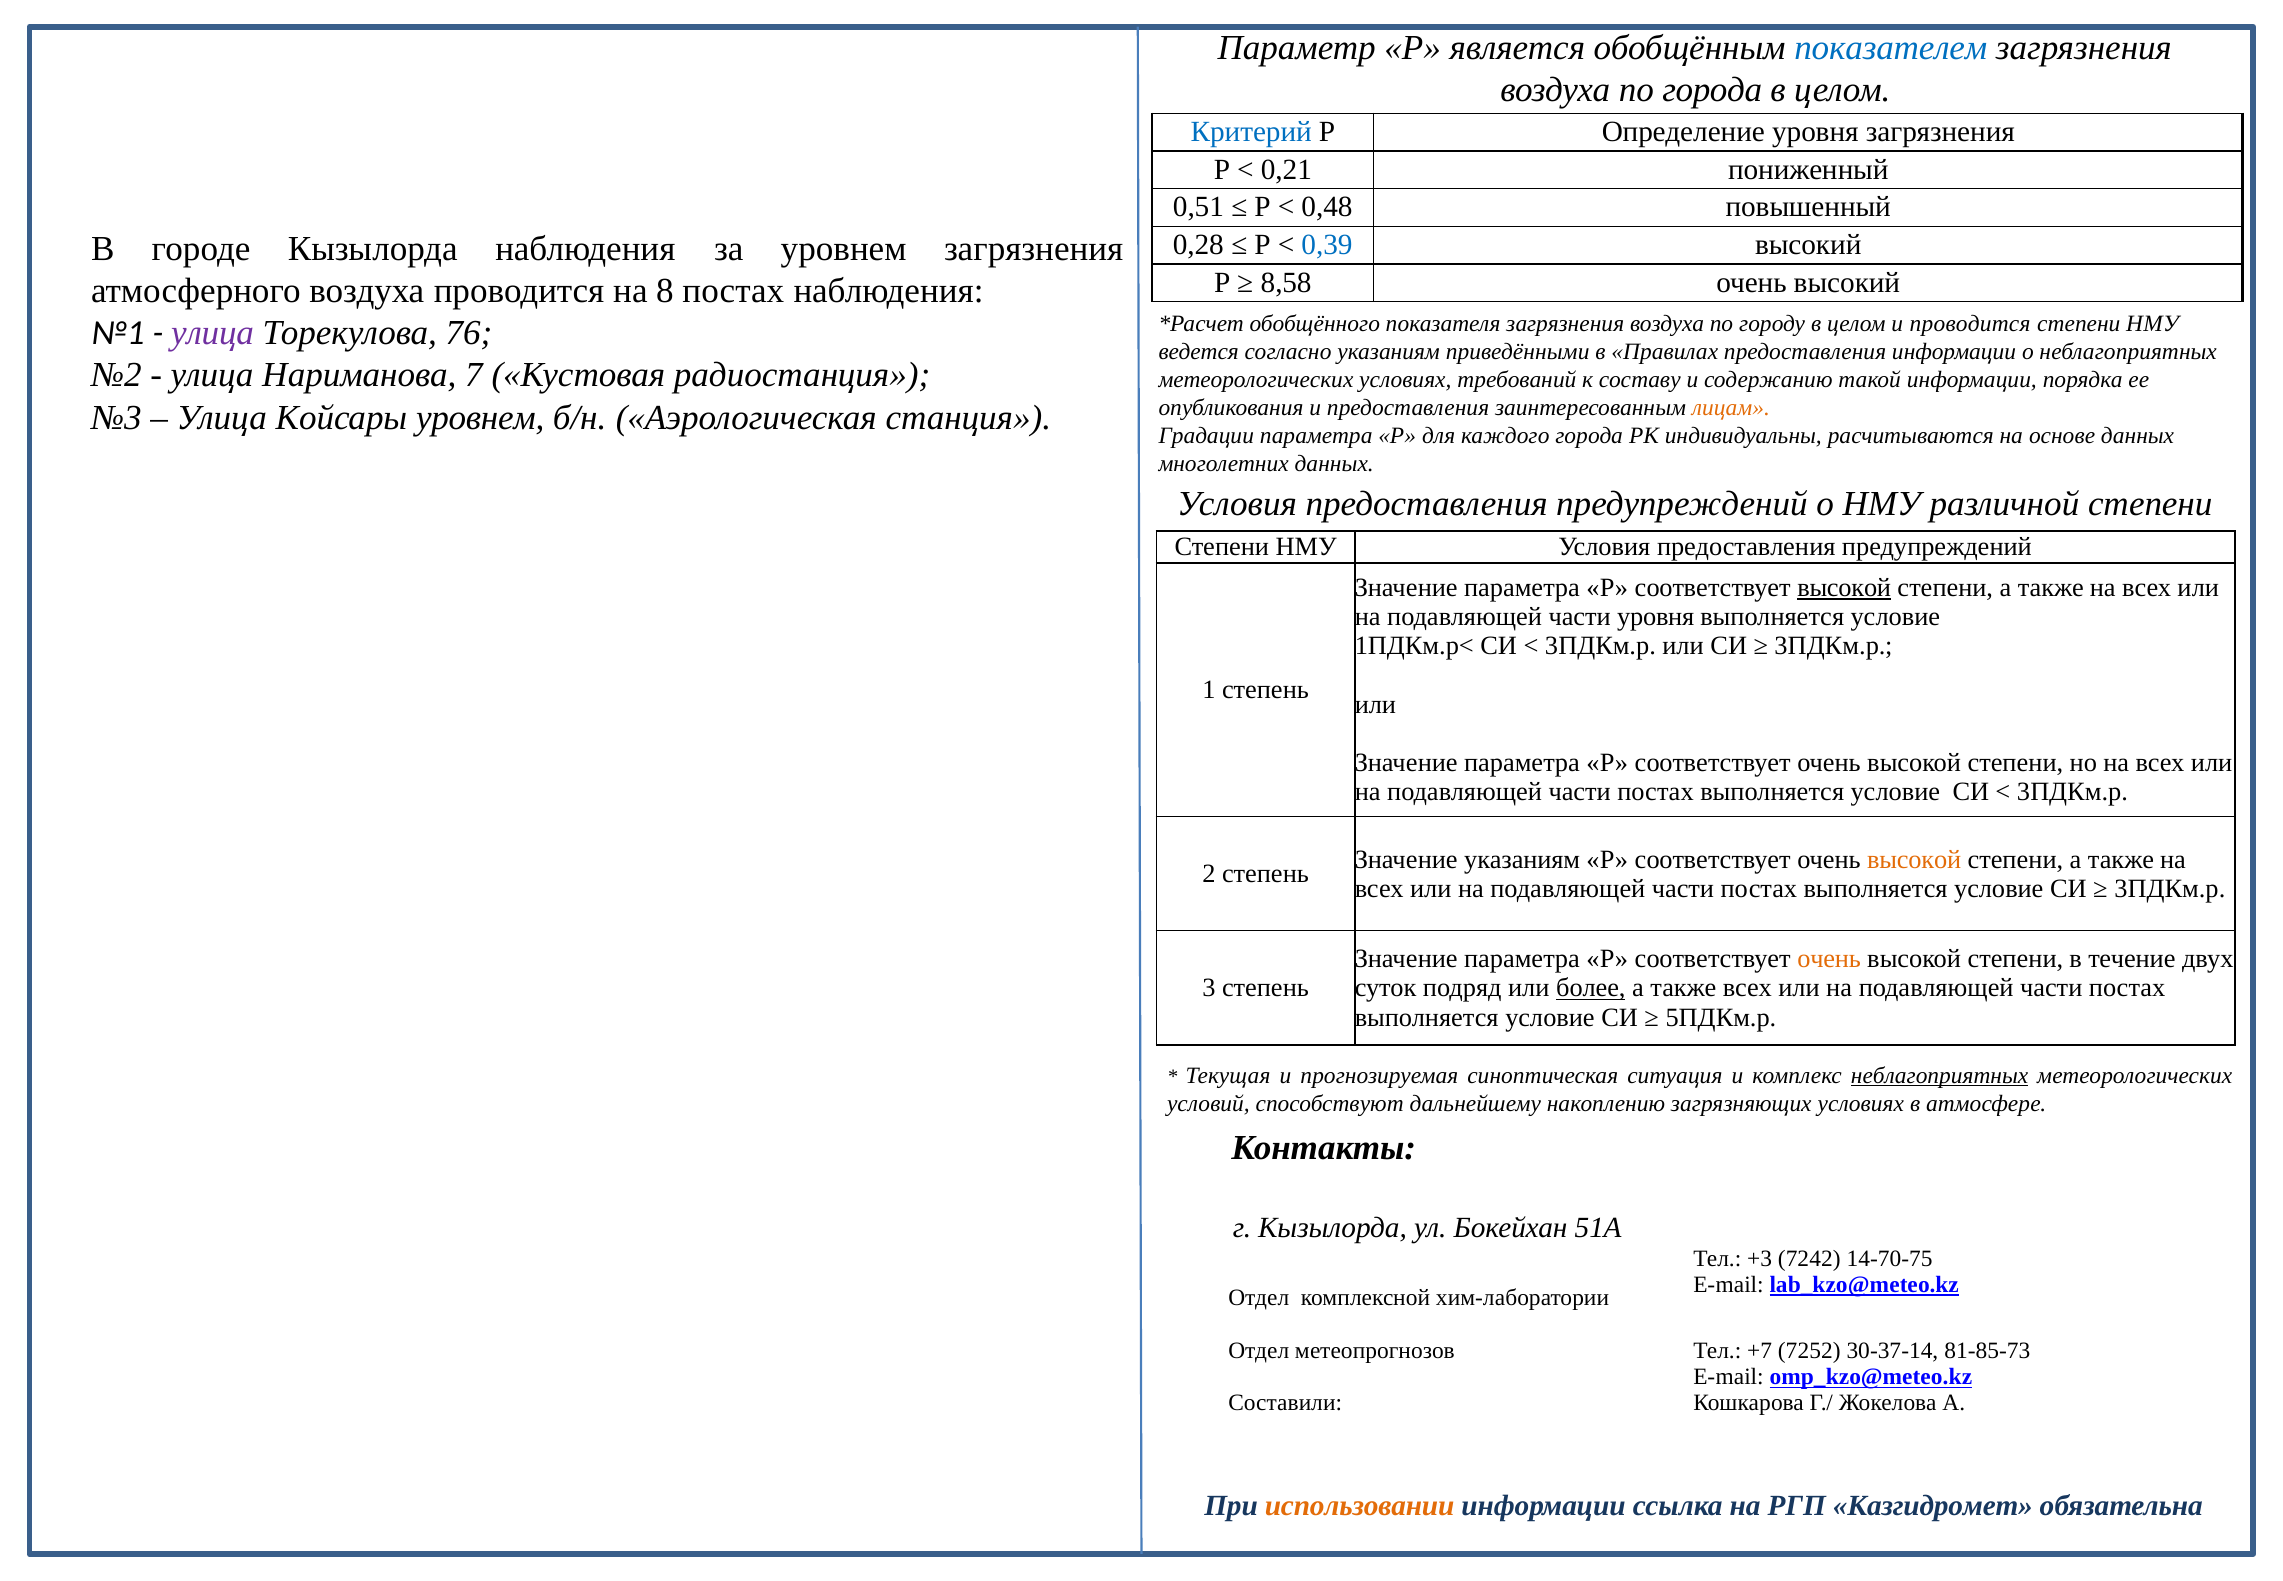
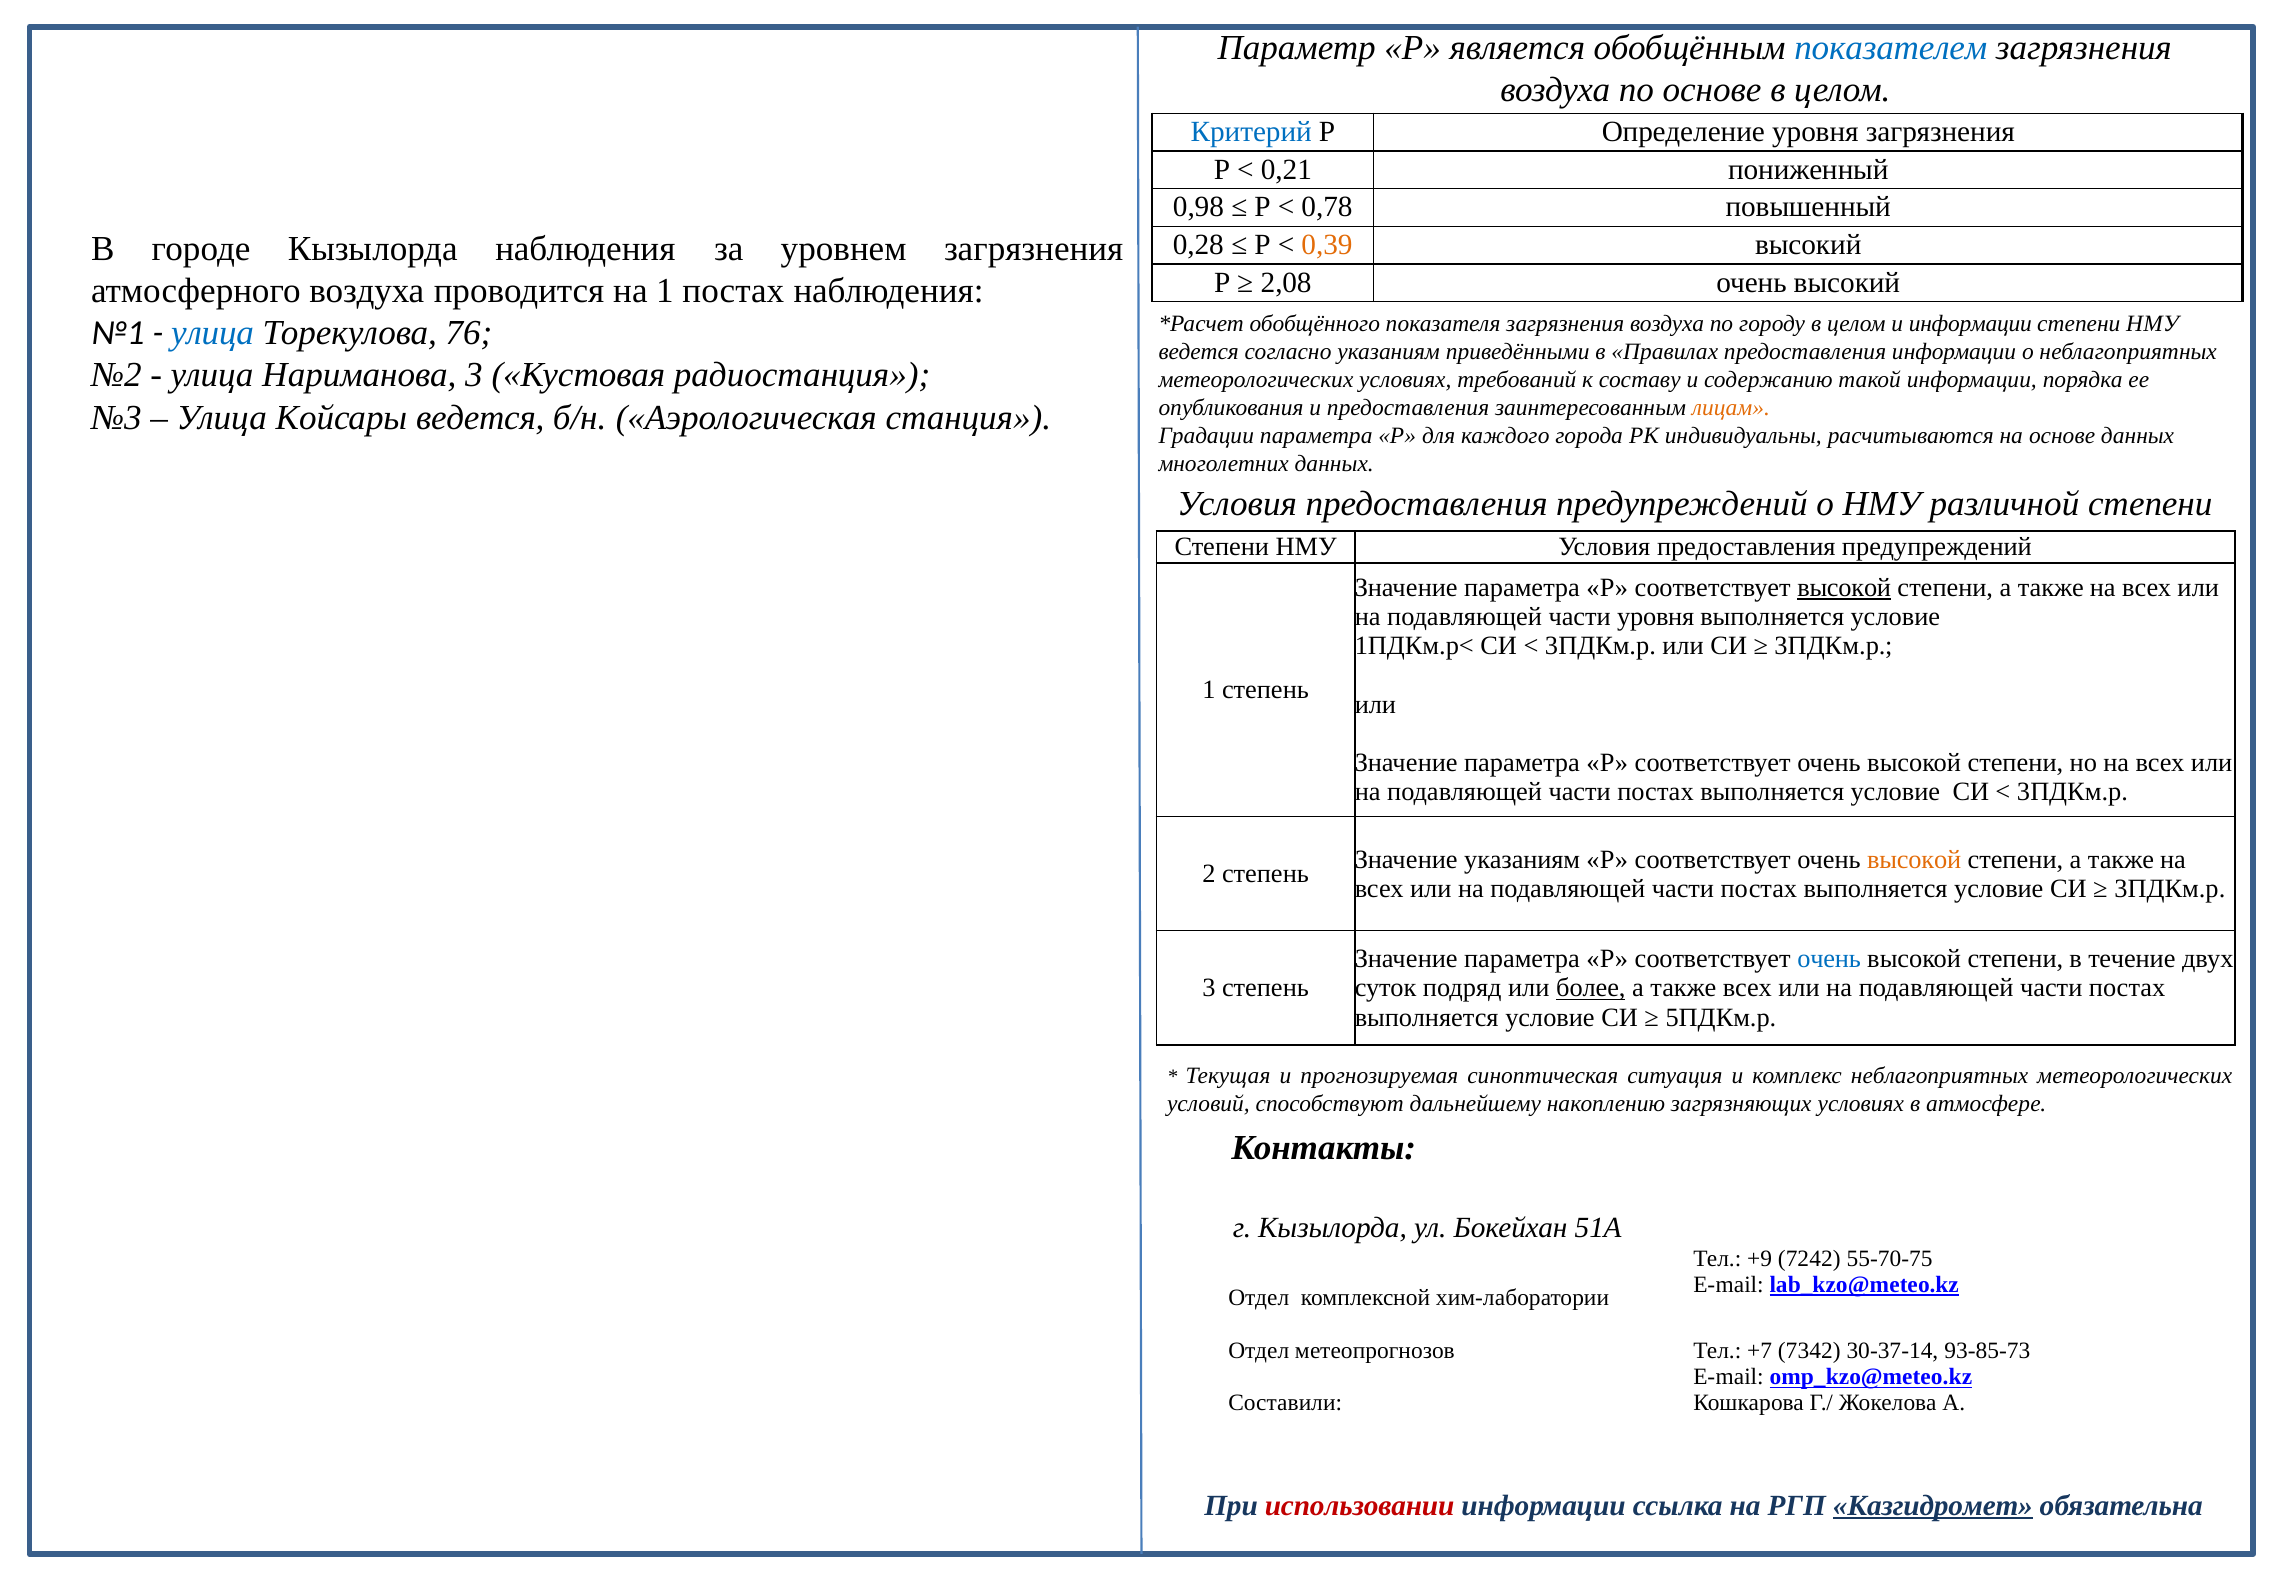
по города: города -> основе
0,51: 0,51 -> 0,98
0,48: 0,48 -> 0,78
0,39 colour: blue -> orange
8,58: 8,58 -> 2,08
на 8: 8 -> 1
и проводится: проводится -> информации
улица at (213, 333) colour: purple -> blue
Нариманова 7: 7 -> 3
Койсары уровнем: уровнем -> ведется
очень at (1829, 959) colour: orange -> blue
неблагоприятных at (1940, 1075) underline: present -> none
+3: +3 -> +9
14-70-75: 14-70-75 -> 55-70-75
7252: 7252 -> 7342
81-85-73: 81-85-73 -> 93-85-73
использовании colour: orange -> red
Казгидромет underline: none -> present
